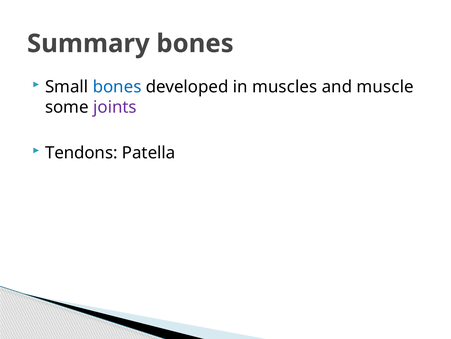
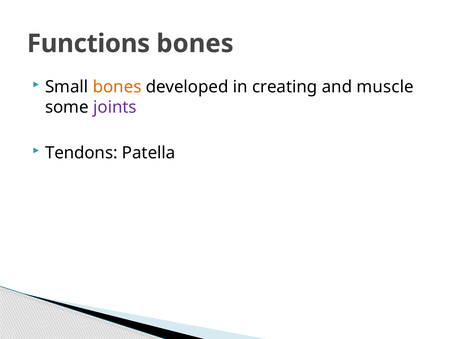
Summary: Summary -> Functions
bones at (117, 87) colour: blue -> orange
muscles: muscles -> creating
